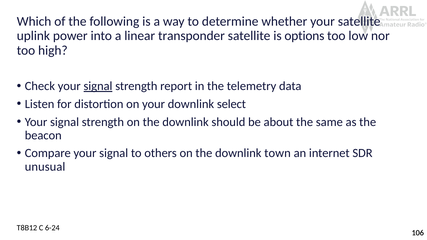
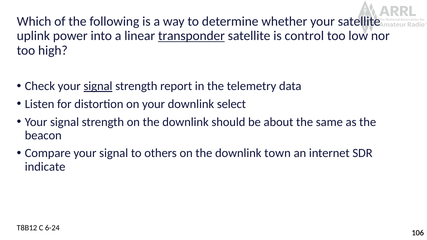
transponder underline: none -> present
options: options -> control
unusual: unusual -> indicate
